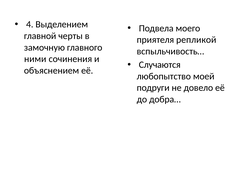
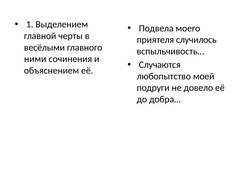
4: 4 -> 1
репликой: репликой -> случилось
замочную: замочную -> весёлыми
